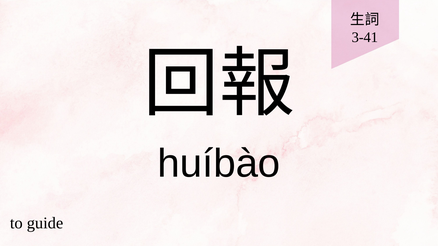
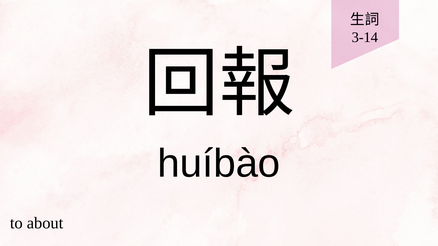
3-41: 3-41 -> 3-14
guide: guide -> about
